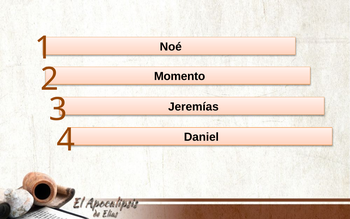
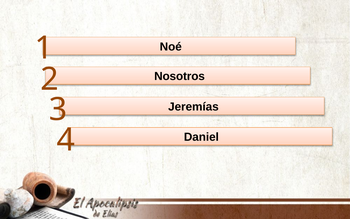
Momento: Momento -> Nosotros
